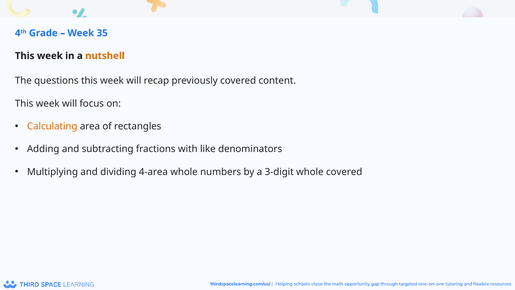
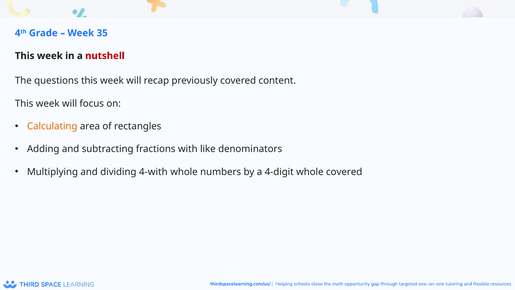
nutshell colour: orange -> red
4-area: 4-area -> 4-with
3-digit: 3-digit -> 4-digit
